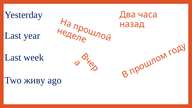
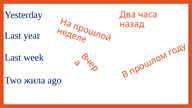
живу: живу -> жила
